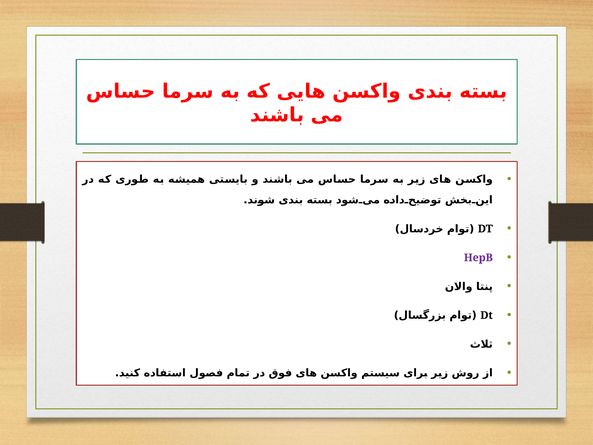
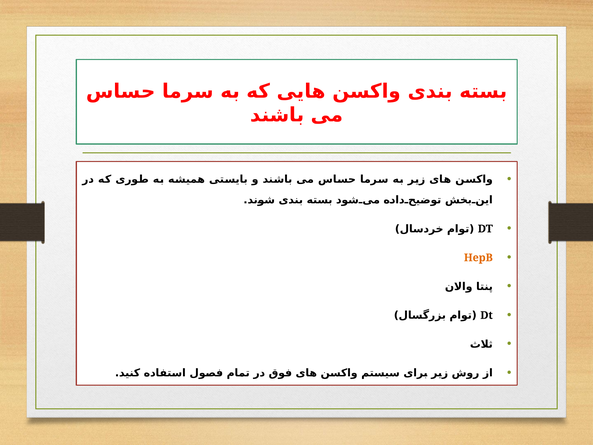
HepB colour: purple -> orange
